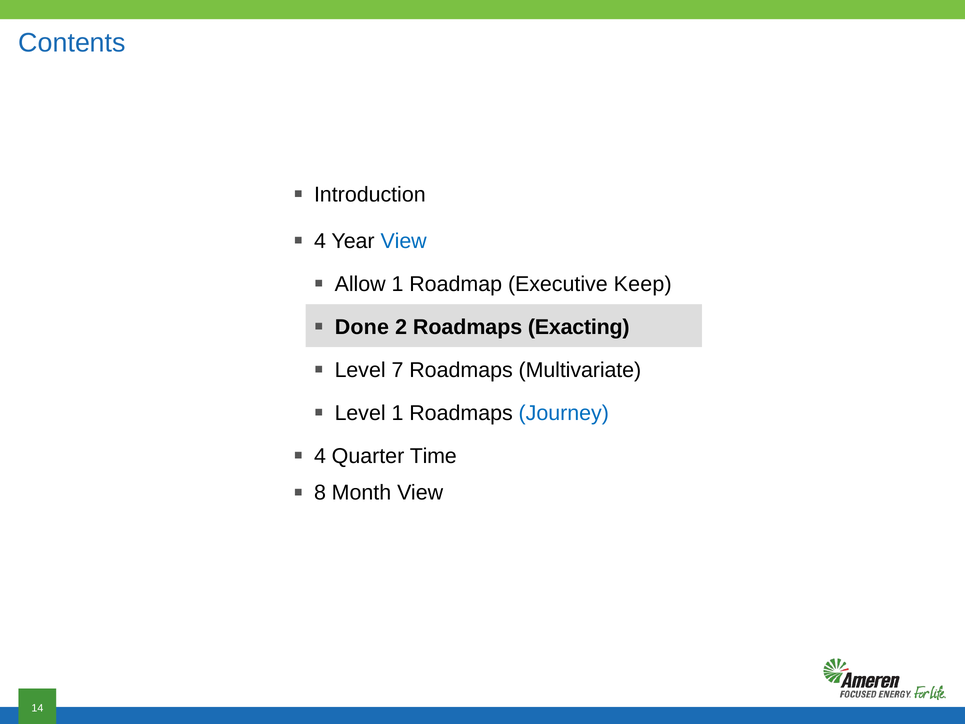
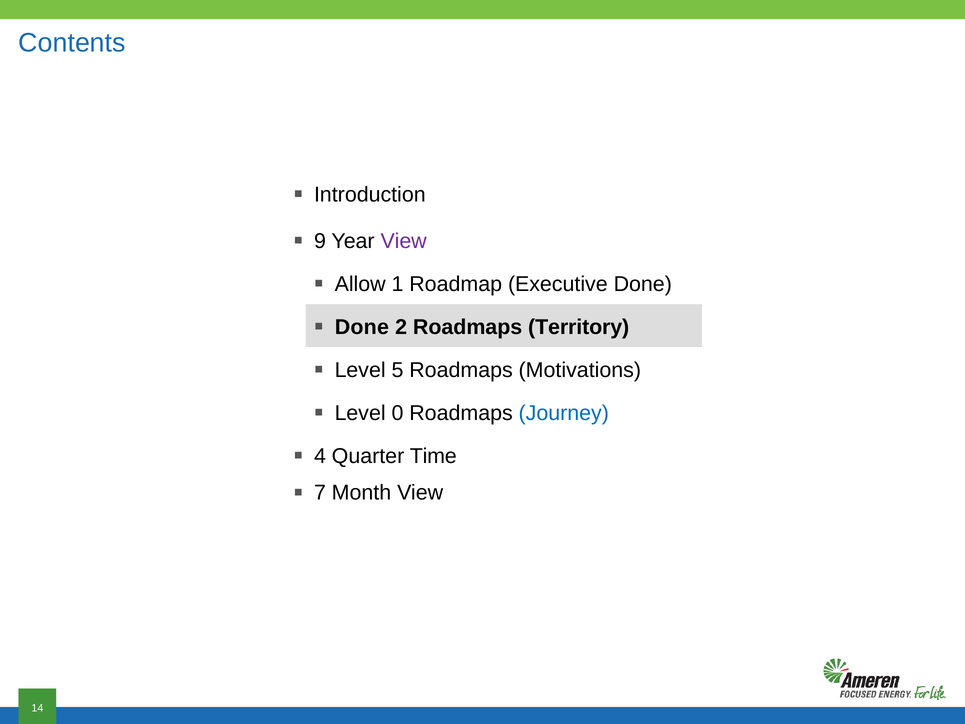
4 at (320, 241): 4 -> 9
View at (404, 241) colour: blue -> purple
Executive Keep: Keep -> Done
Exacting: Exacting -> Territory
7: 7 -> 5
Multivariate: Multivariate -> Motivations
Level 1: 1 -> 0
8: 8 -> 7
